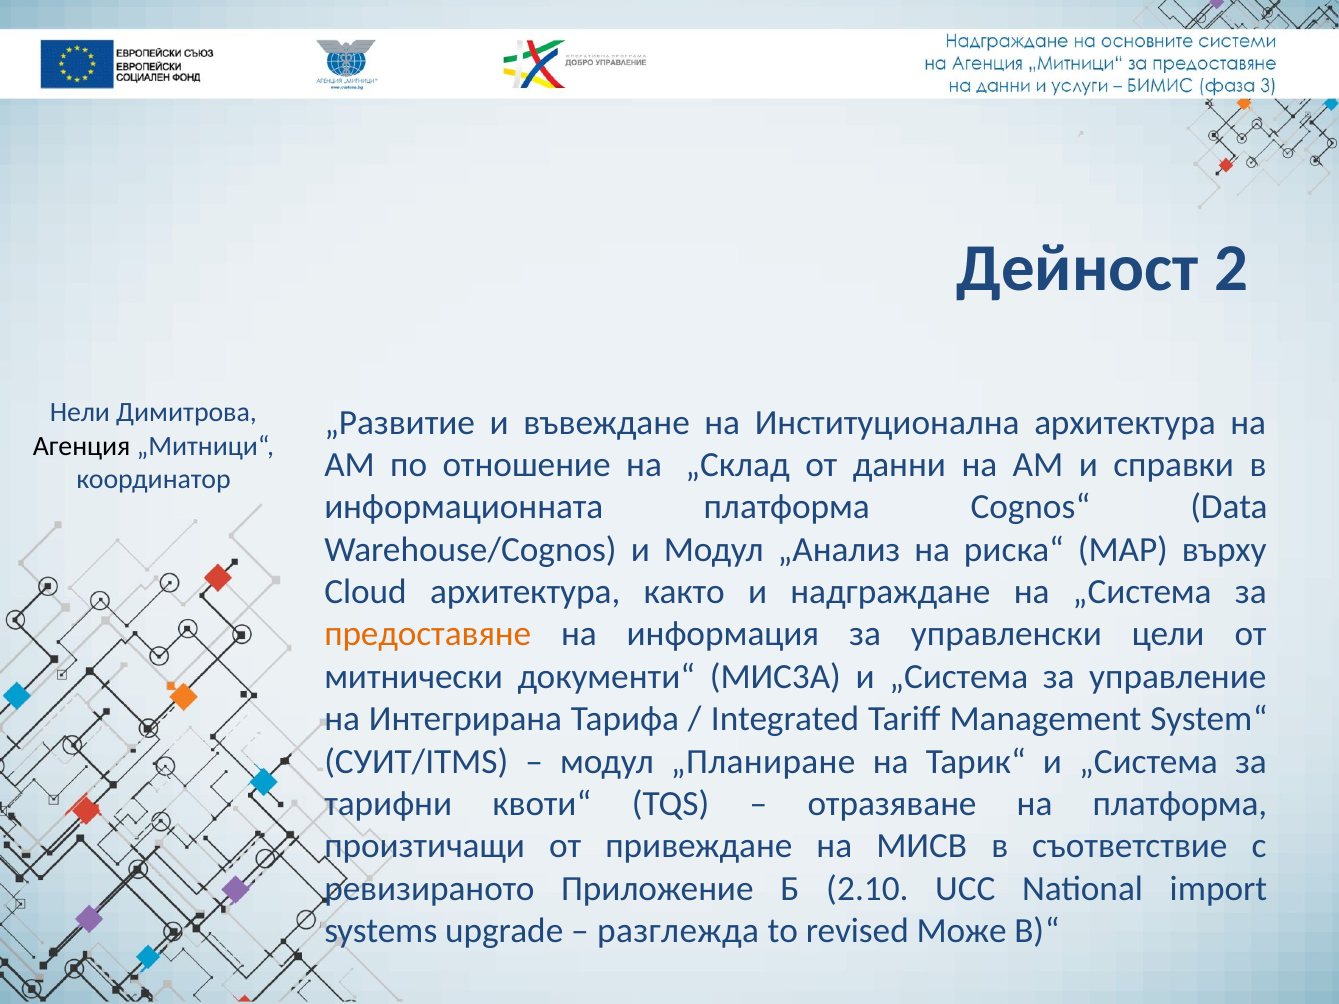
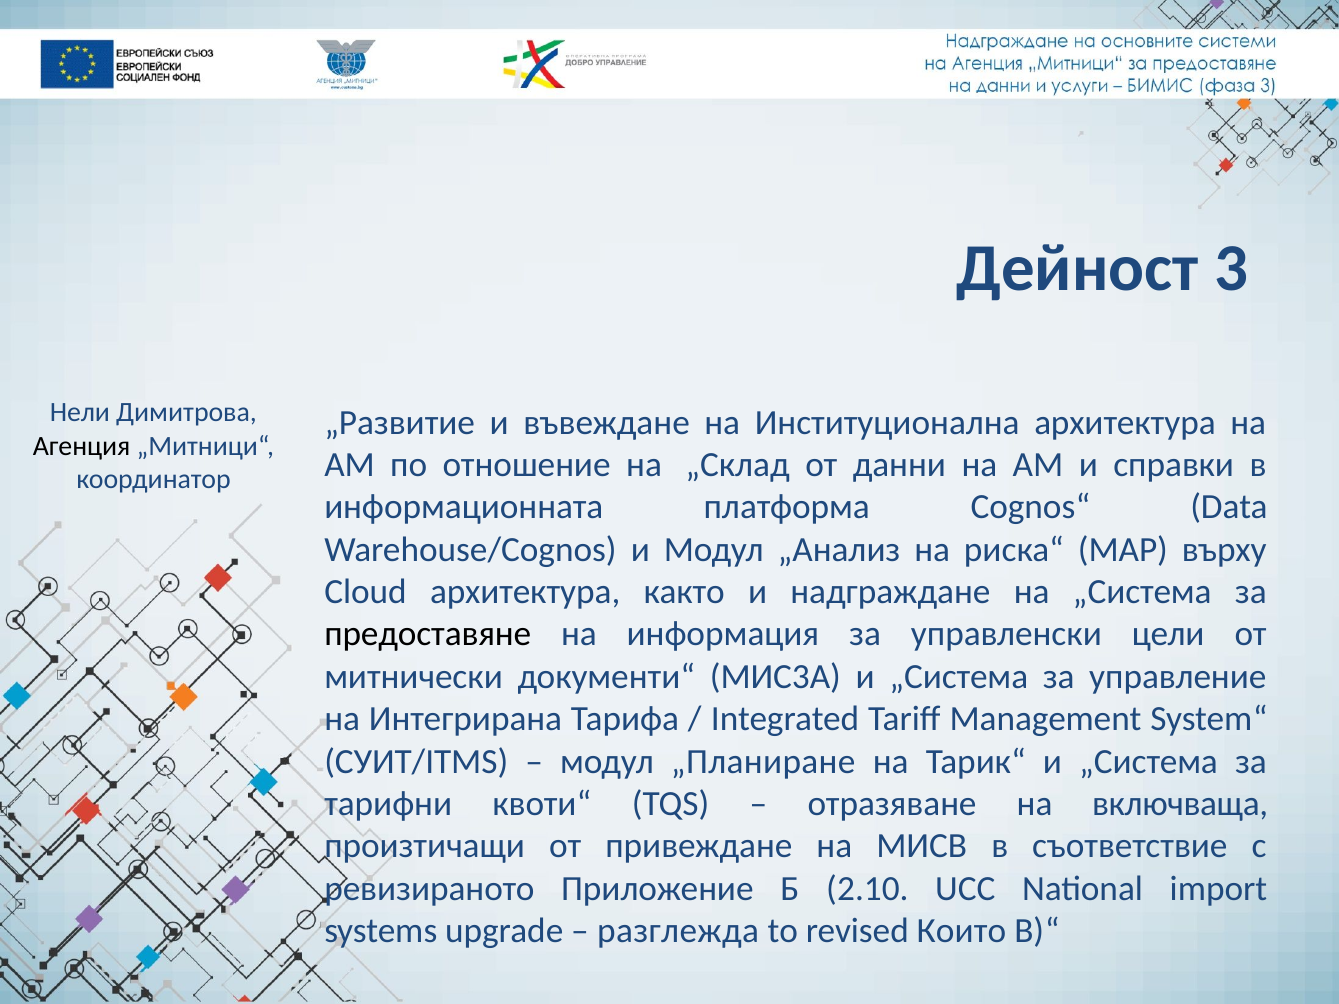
2: 2 -> 3
предоставяне colour: orange -> black
на платформа: платформа -> включваща
Може: Може -> Които
